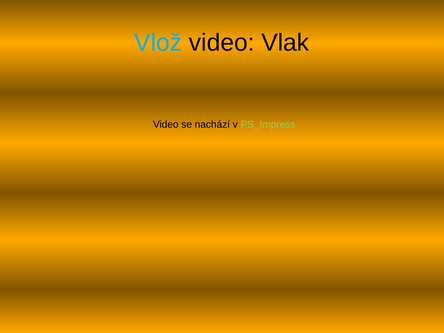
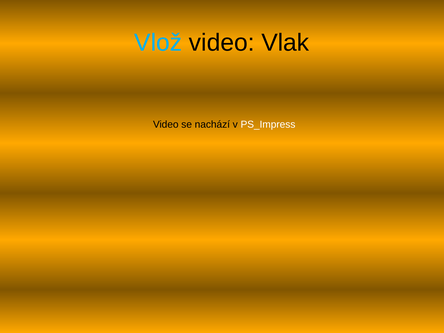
PS_Impress colour: light green -> white
